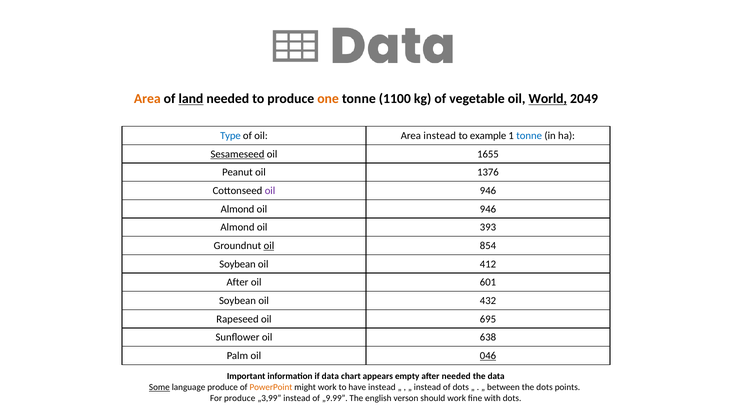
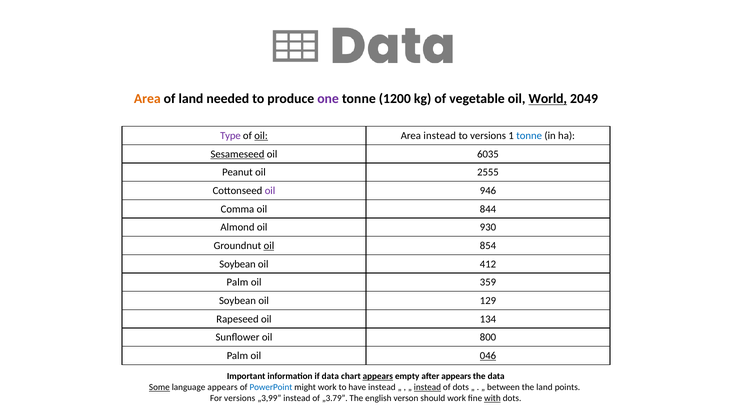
land at (191, 99) underline: present -> none
one colour: orange -> purple
1100: 1100 -> 1200
Type colour: blue -> purple
oil at (261, 136) underline: none -> present
to example: example -> versions
1655: 1655 -> 6035
1376: 1376 -> 2555
Almond at (238, 209): Almond -> Comma
946 at (488, 209): 946 -> 844
393: 393 -> 930
After at (237, 282): After -> Palm
601: 601 -> 359
432: 432 -> 129
695: 695 -> 134
638: 638 -> 800
appears at (378, 376) underline: none -> present
after needed: needed -> appears
language produce: produce -> appears
PowerPoint colour: orange -> blue
instead at (427, 387) underline: none -> present
the dots: dots -> land
For produce: produce -> versions
„9.99: „9.99 -> „3.79
with underline: none -> present
